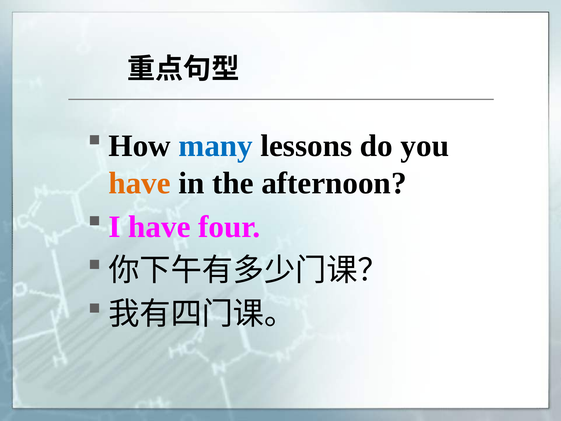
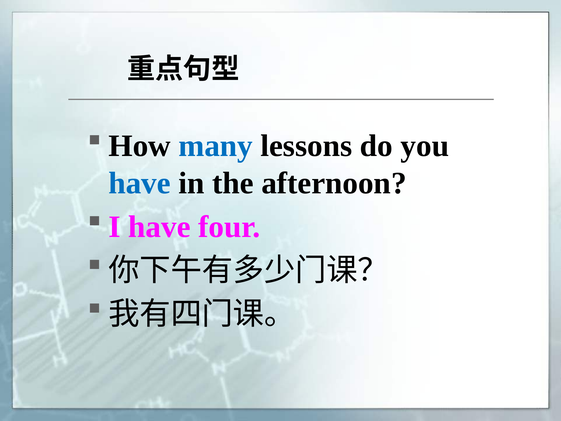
have at (140, 183) colour: orange -> blue
